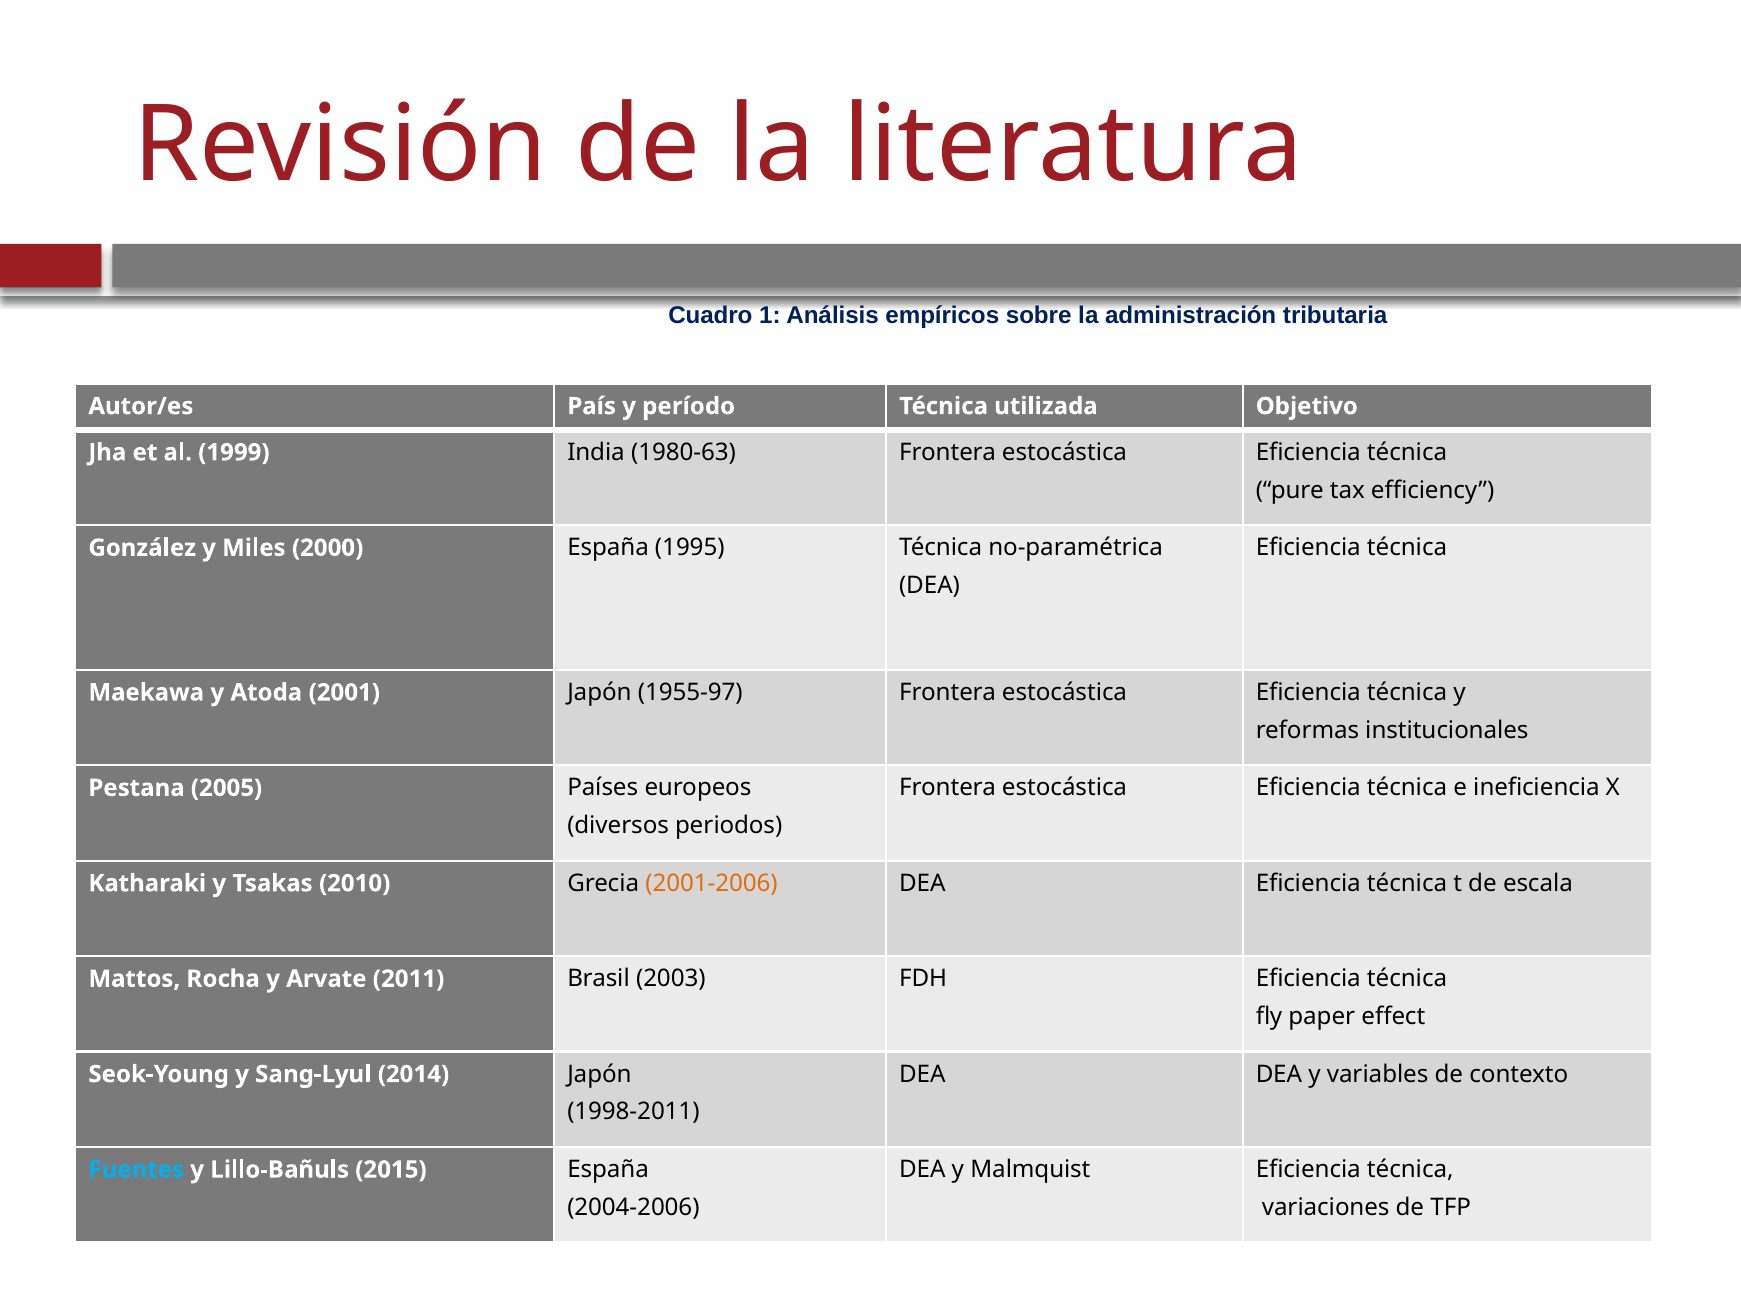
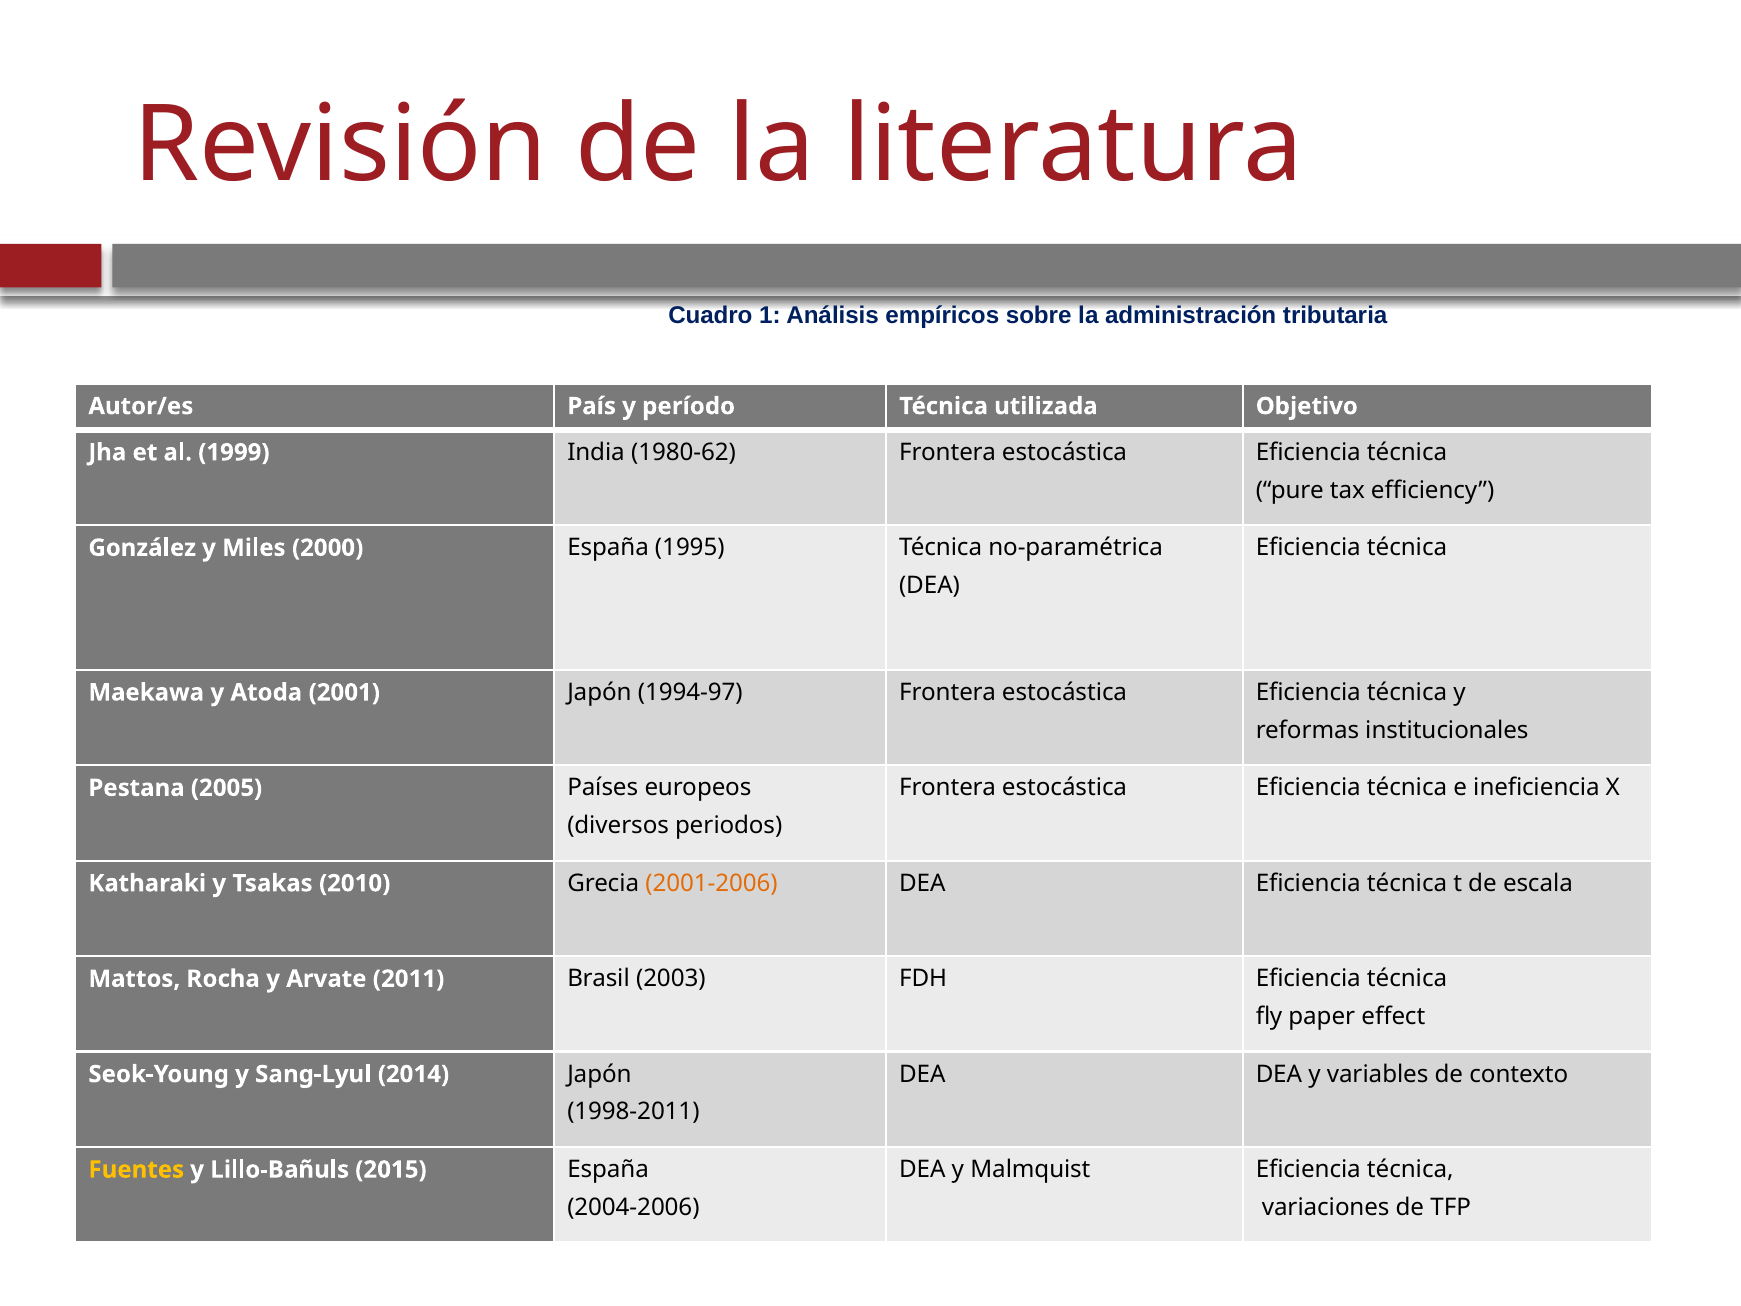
1980-63: 1980-63 -> 1980-62
1955-97: 1955-97 -> 1994-97
Fuentes colour: light blue -> yellow
